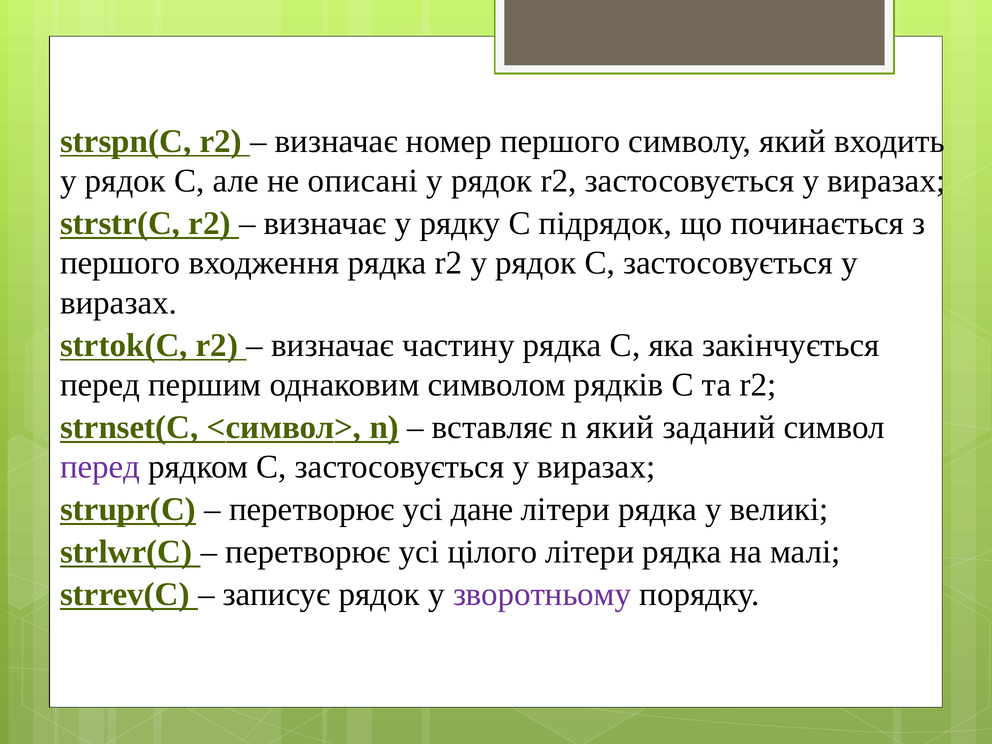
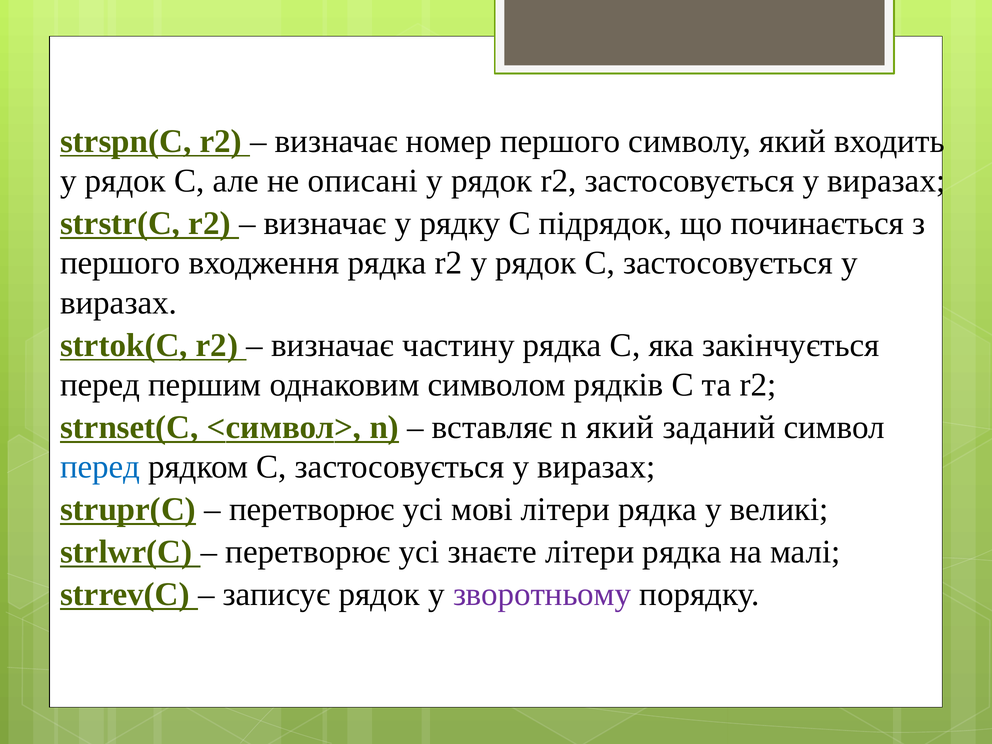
перед at (100, 467) colour: purple -> blue
дане: дане -> мові
цілого: цілого -> знаєте
